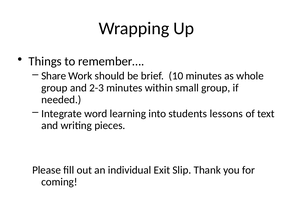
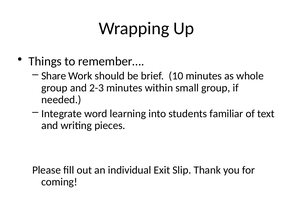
lessons: lessons -> familiar
